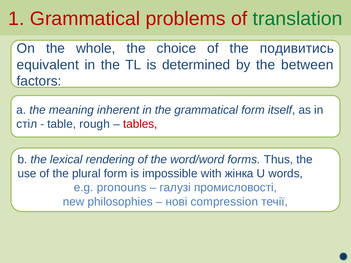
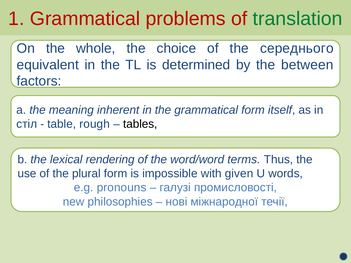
подивитись: подивитись -> середнього
tables colour: red -> black
forms: forms -> terms
жінка: жінка -> given
compression: compression -> міжнародної
